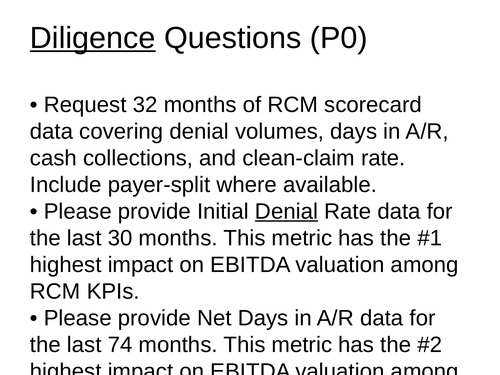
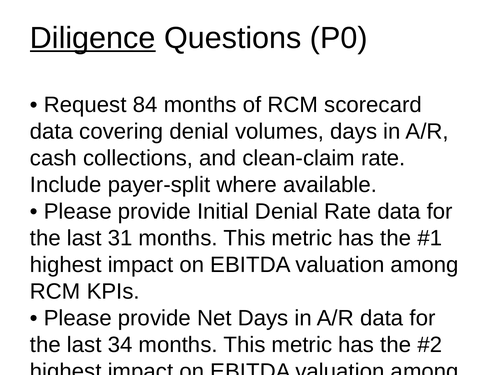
32: 32 -> 84
Denial at (287, 212) underline: present -> none
30: 30 -> 31
74: 74 -> 34
